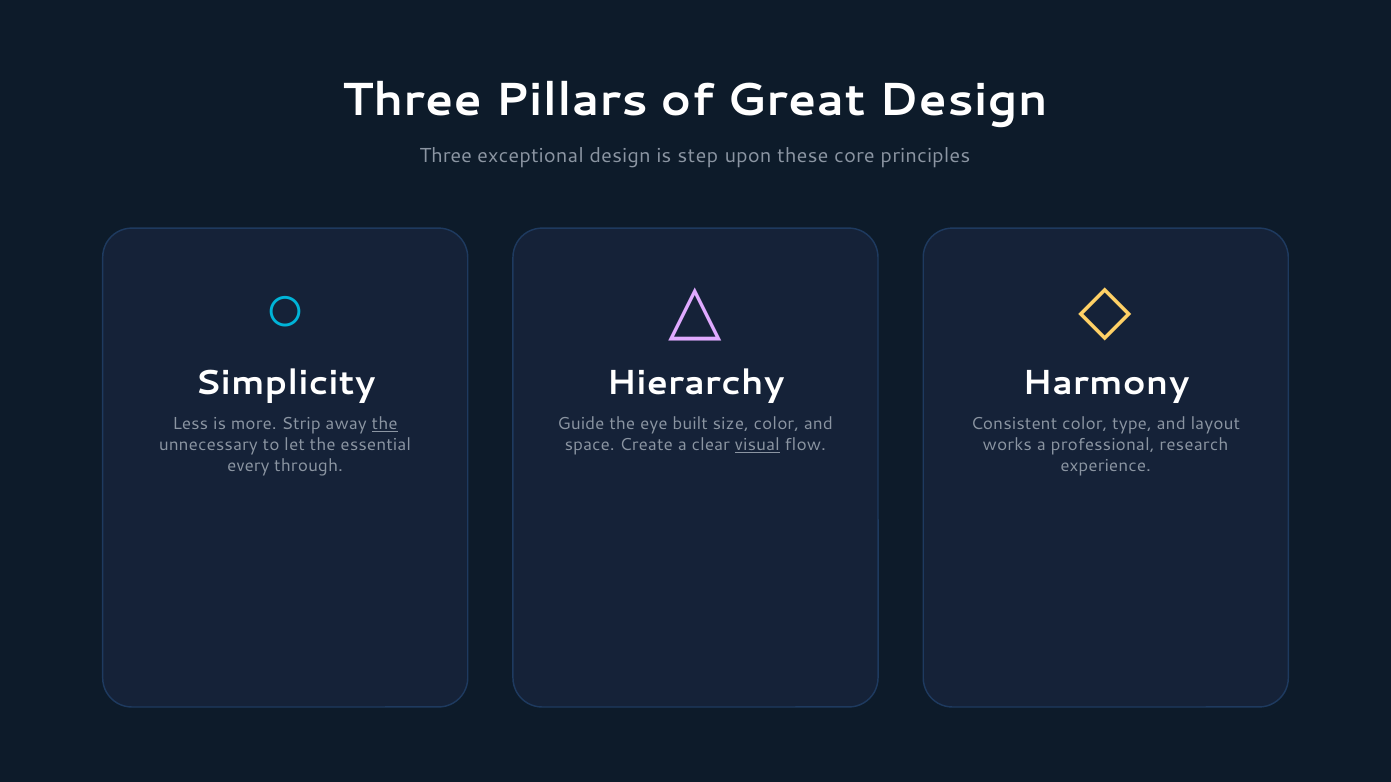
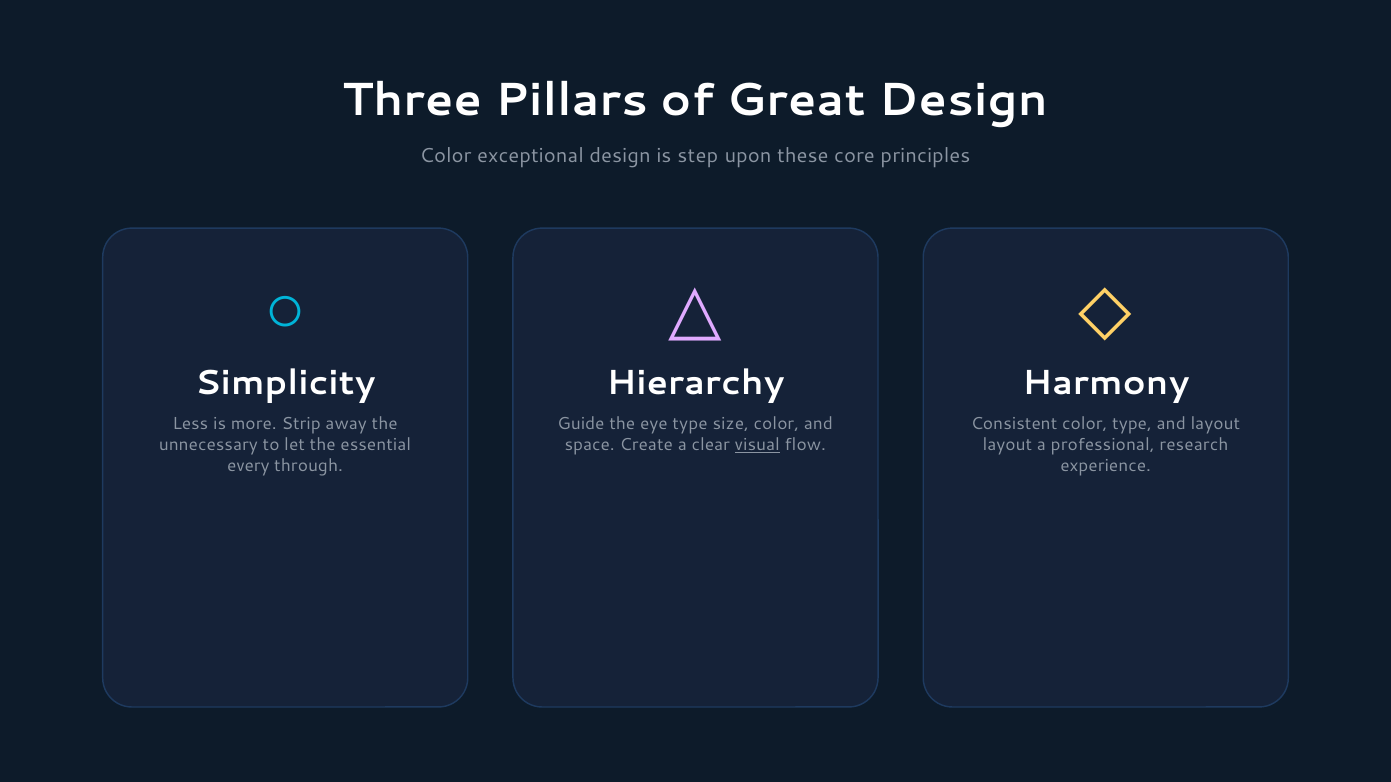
Three at (446, 156): Three -> Color
the at (385, 424) underline: present -> none
eye built: built -> type
works at (1007, 445): works -> layout
